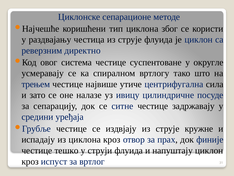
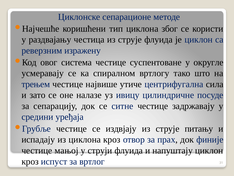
директно: директно -> изражену
кружне: кружне -> питању
тешко: тешко -> мањој
